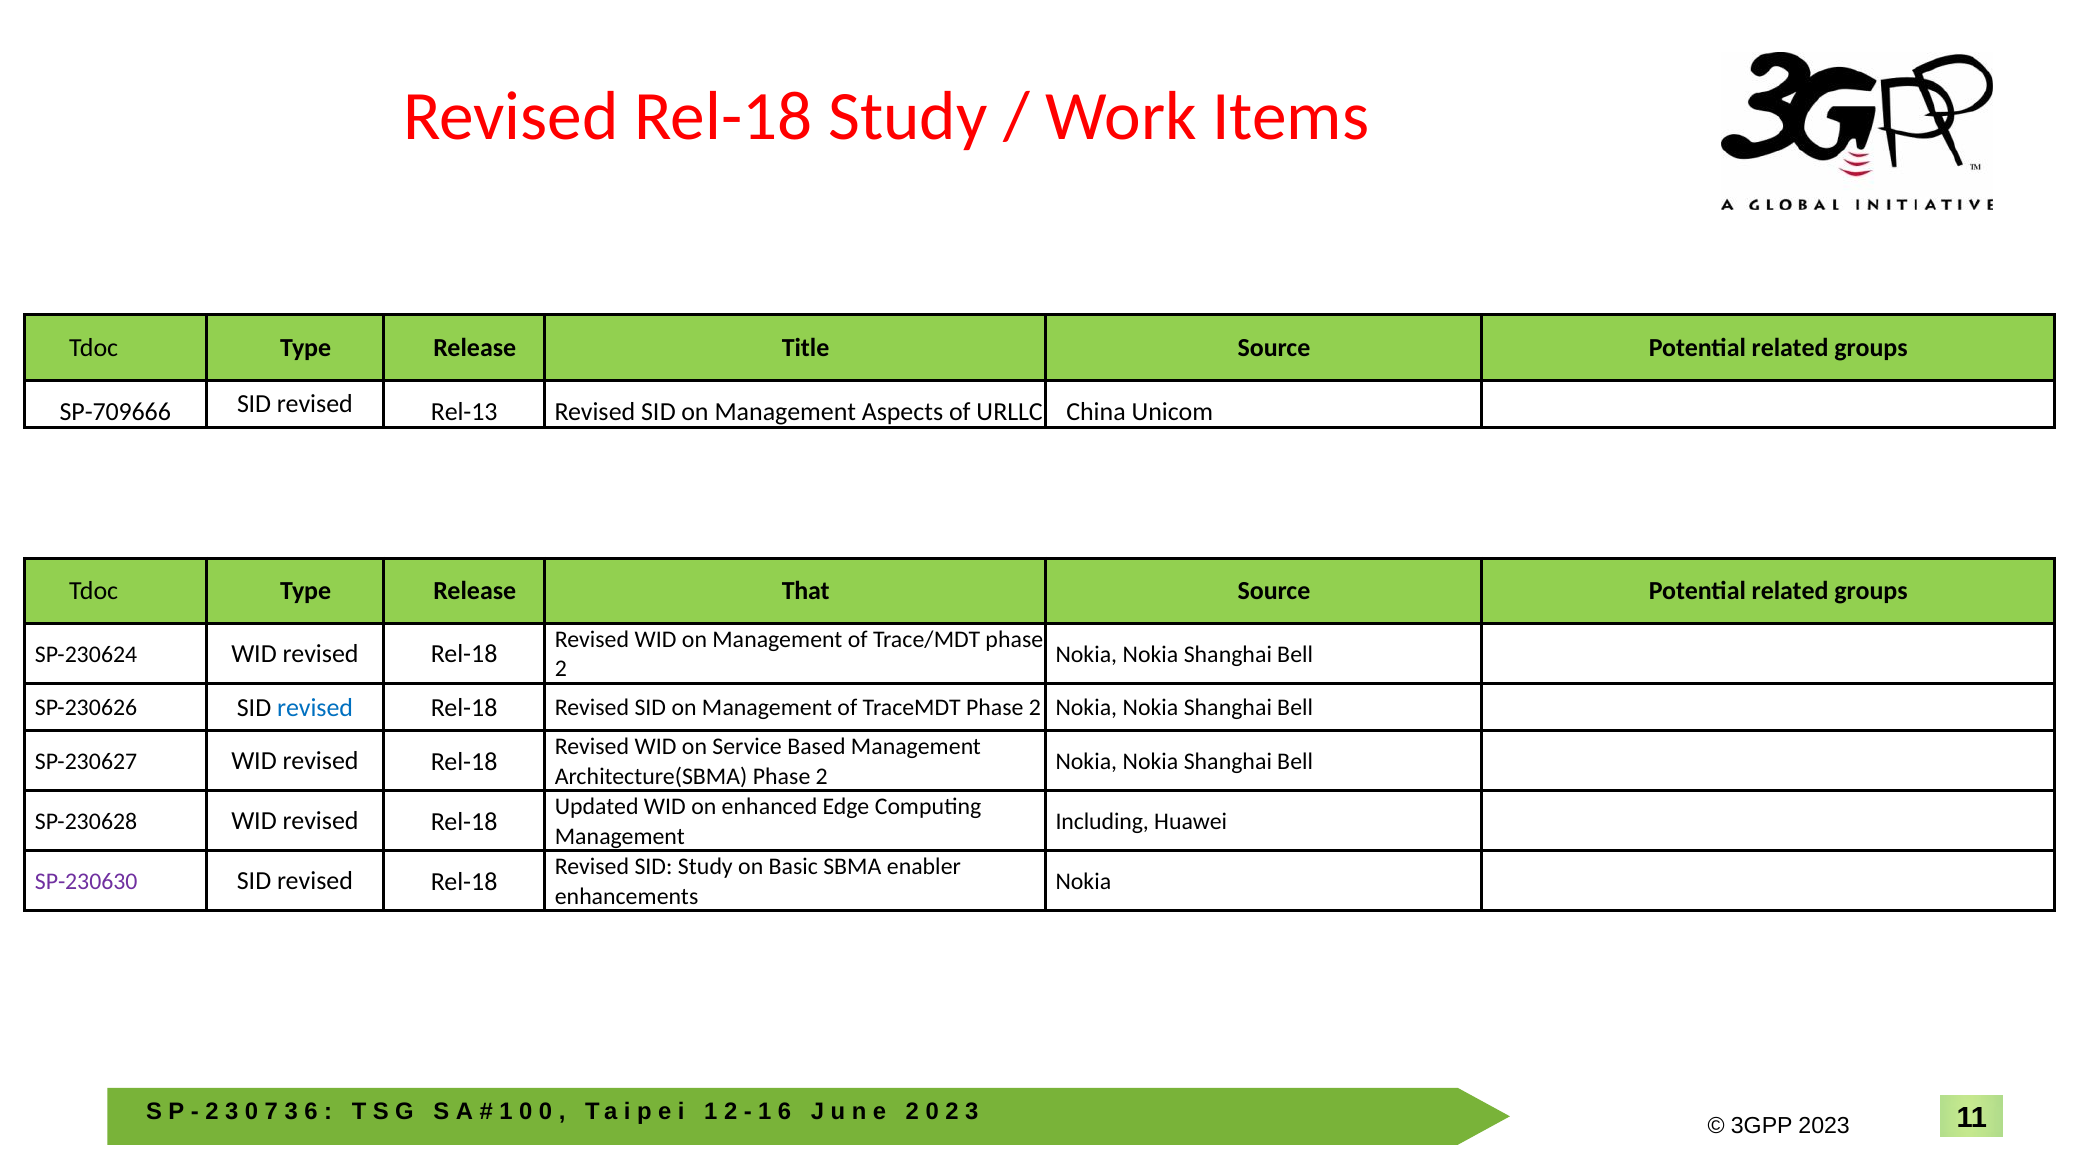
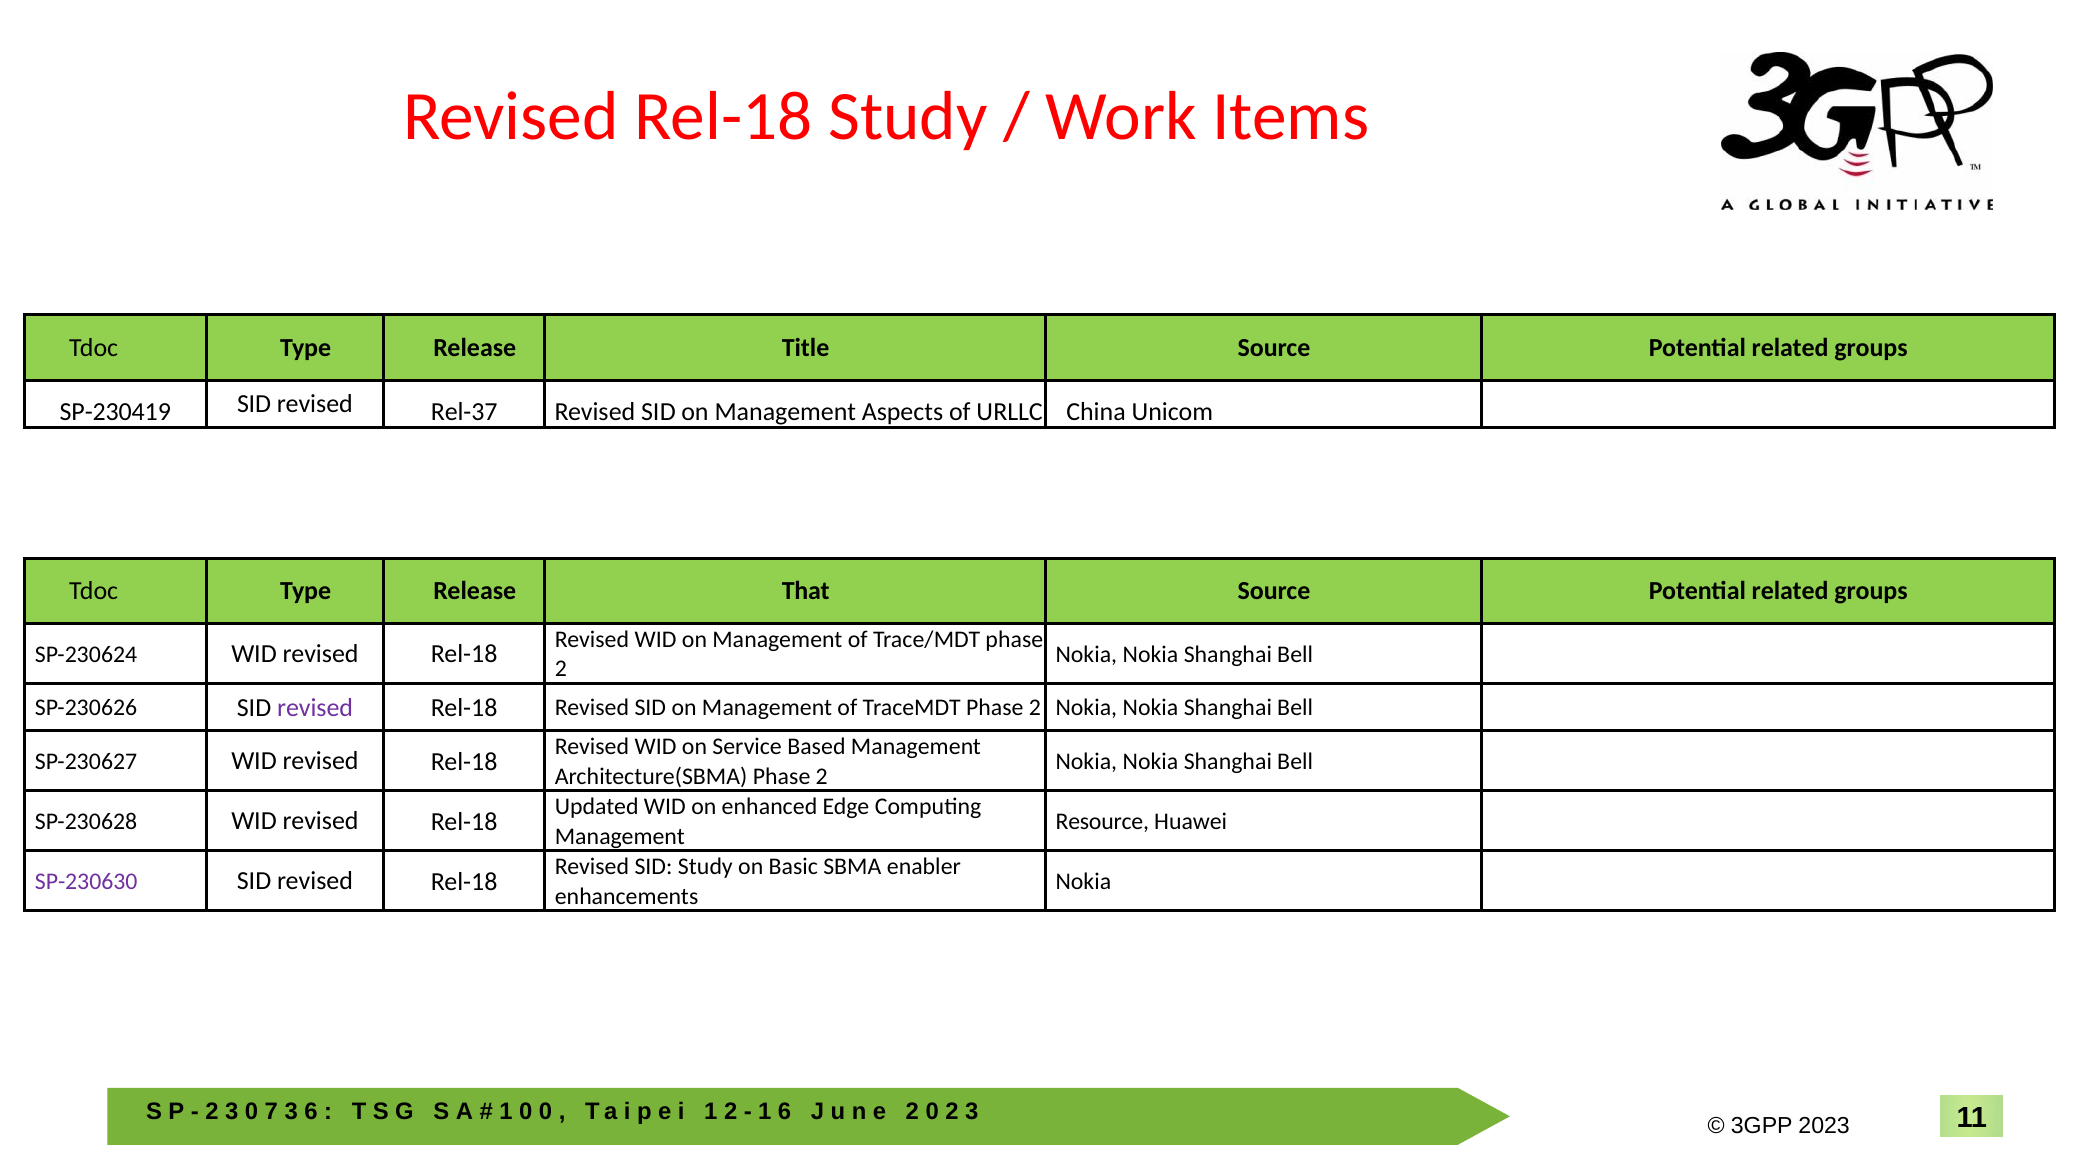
SP-709666: SP-709666 -> SP-230419
Rel-13: Rel-13 -> Rel-37
revised at (315, 707) colour: blue -> purple
Including: Including -> Resource
